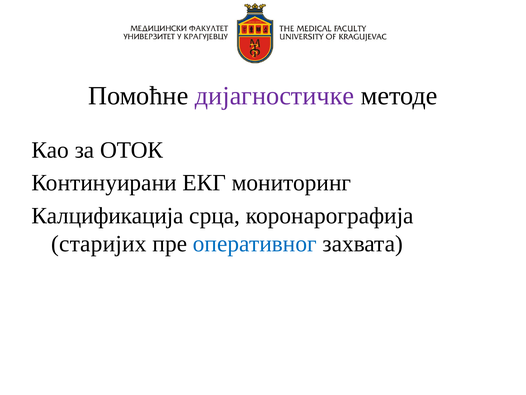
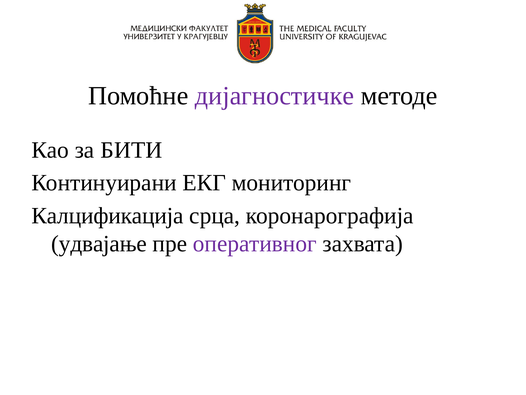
ОТОК: ОТОК -> БИТИ
старијих: старијих -> удвајање
оперативног colour: blue -> purple
